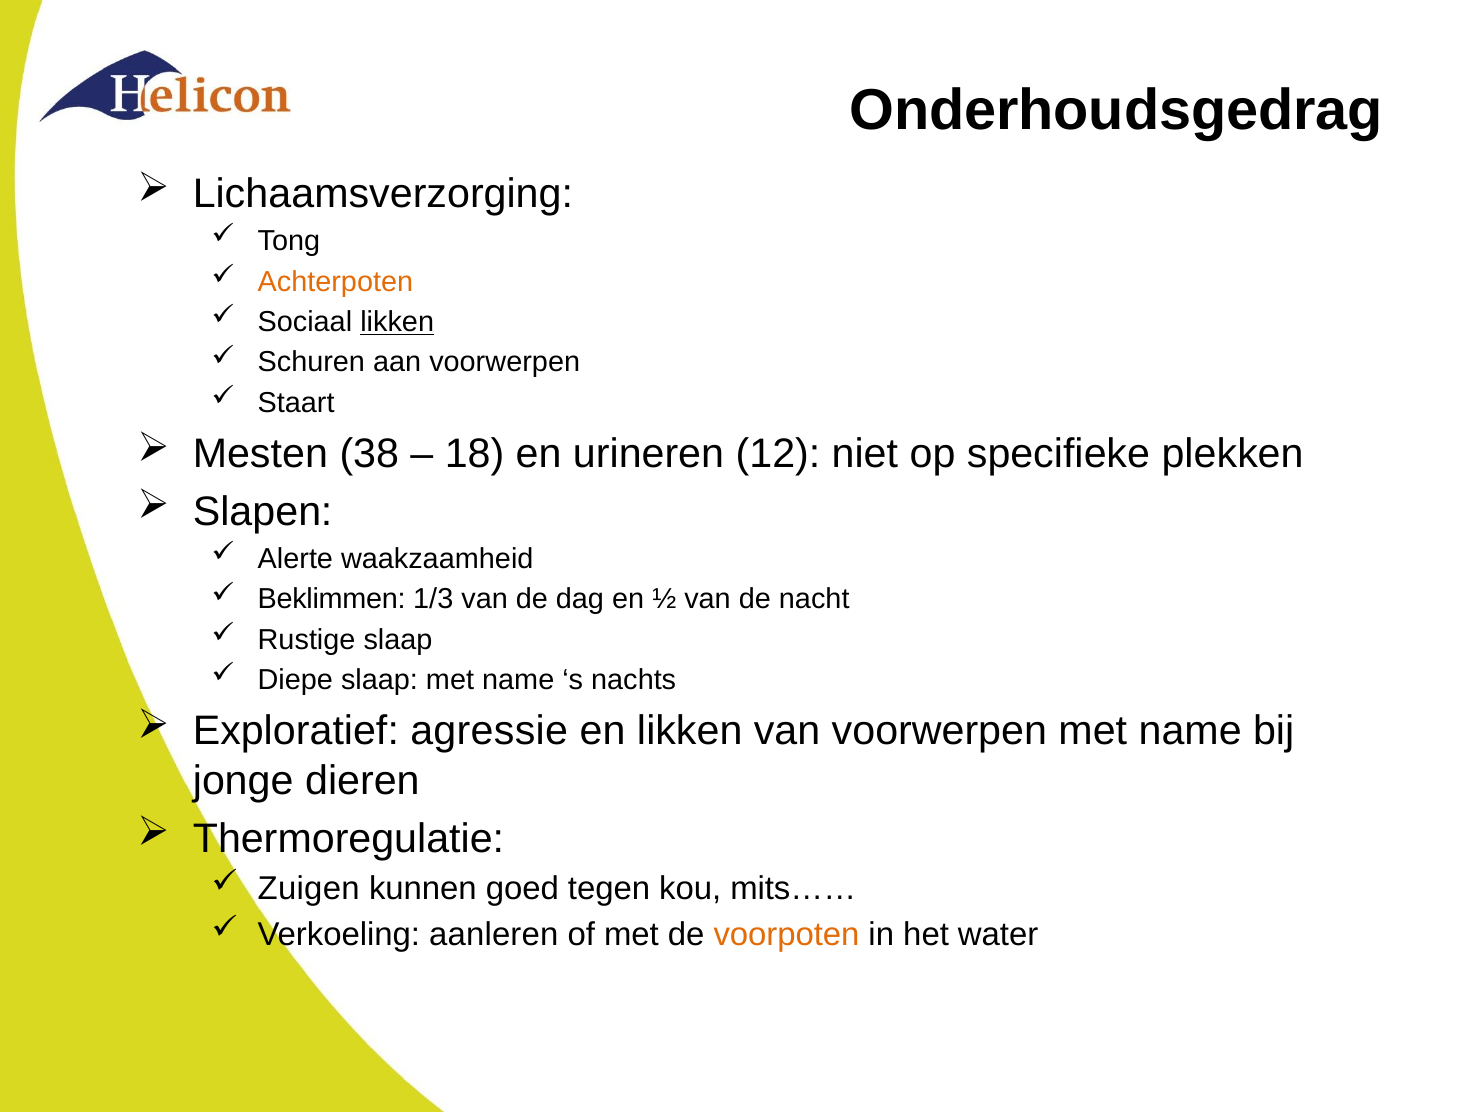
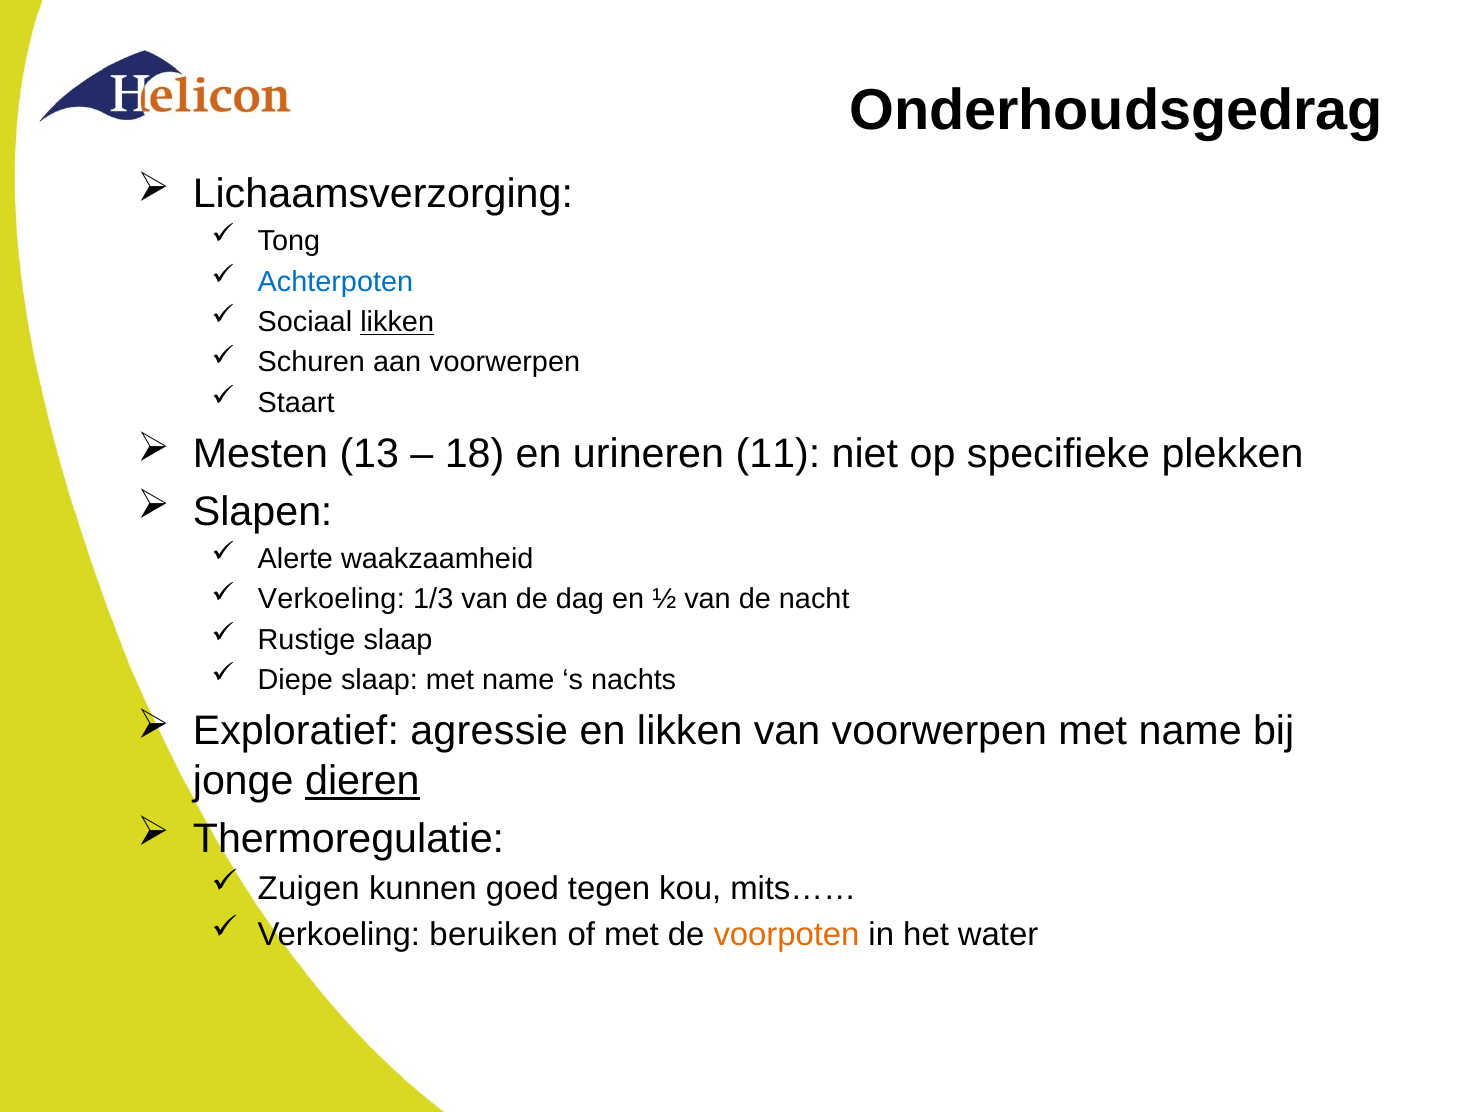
Achterpoten colour: orange -> blue
38: 38 -> 13
12: 12 -> 11
Beklimmen at (332, 599): Beklimmen -> Verkoeling
dieren underline: none -> present
aanleren: aanleren -> beruiken
